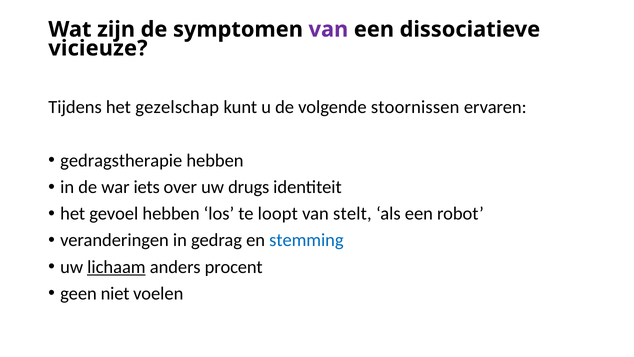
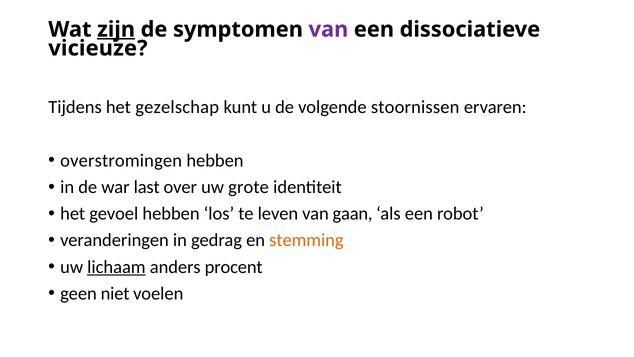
zijn underline: none -> present
gedragstherapie: gedragstherapie -> overstromingen
iets: iets -> last
drugs: drugs -> grote
loopt: loopt -> leven
stelt: stelt -> gaan
stemming colour: blue -> orange
